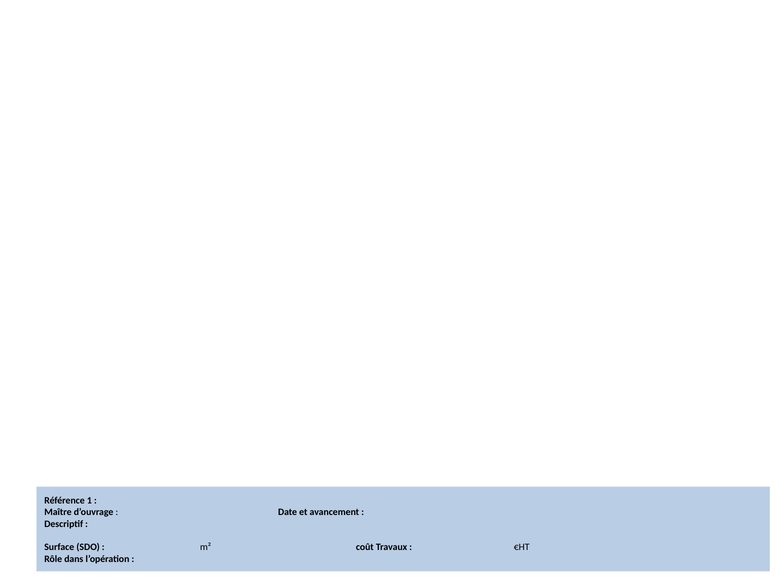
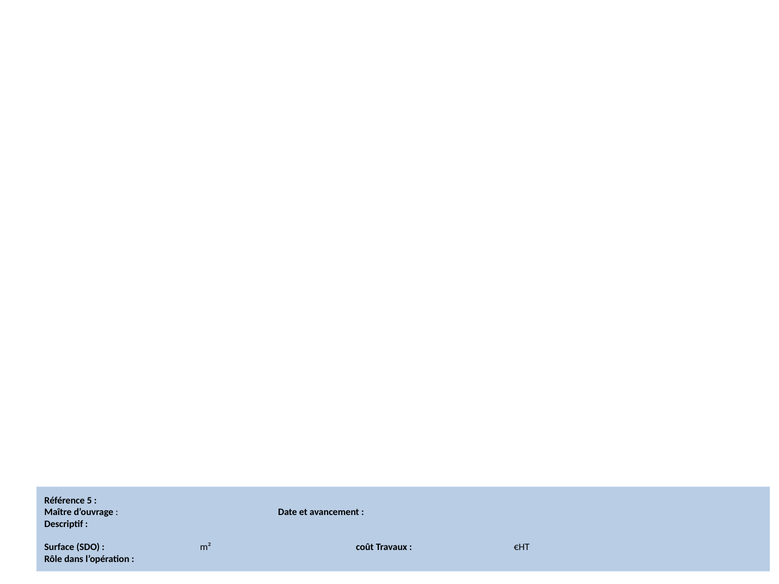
1: 1 -> 5
